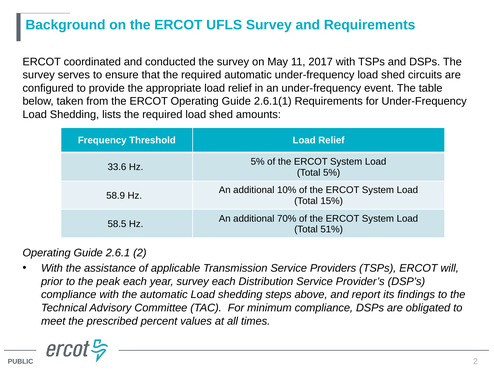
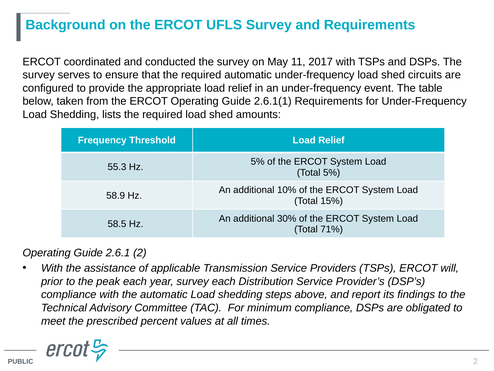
33.6: 33.6 -> 55.3
70%: 70% -> 30%
51%: 51% -> 71%
